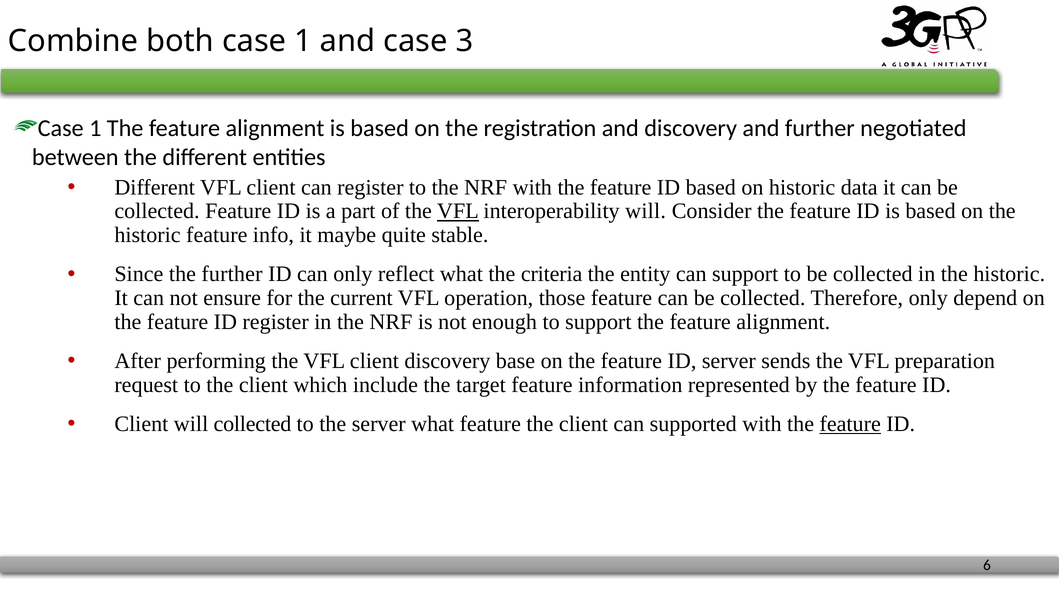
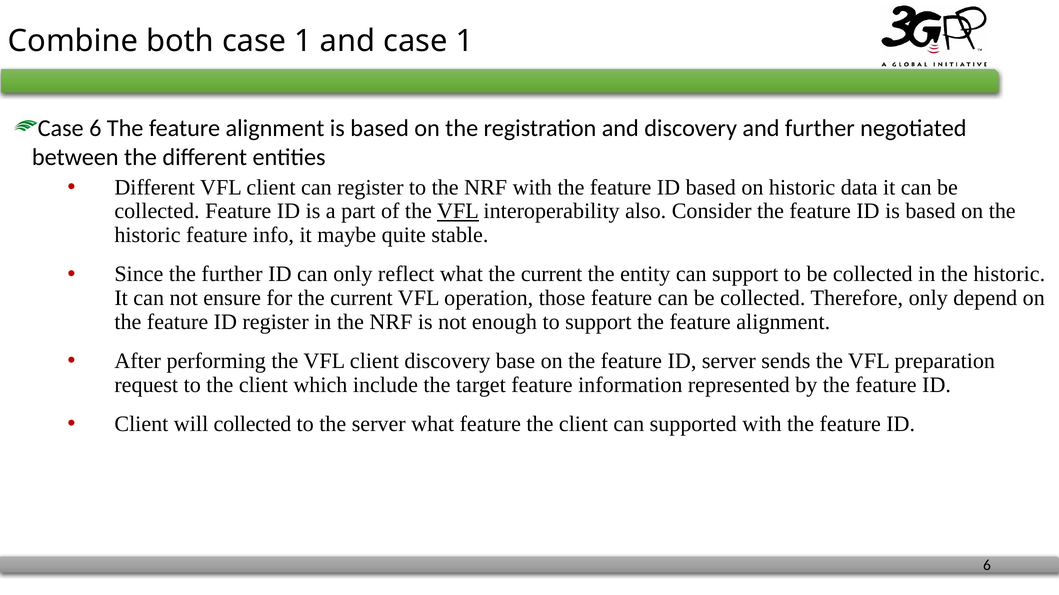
and case 3: 3 -> 1
1 at (95, 128): 1 -> 6
interoperability will: will -> also
what the criteria: criteria -> current
feature at (850, 425) underline: present -> none
